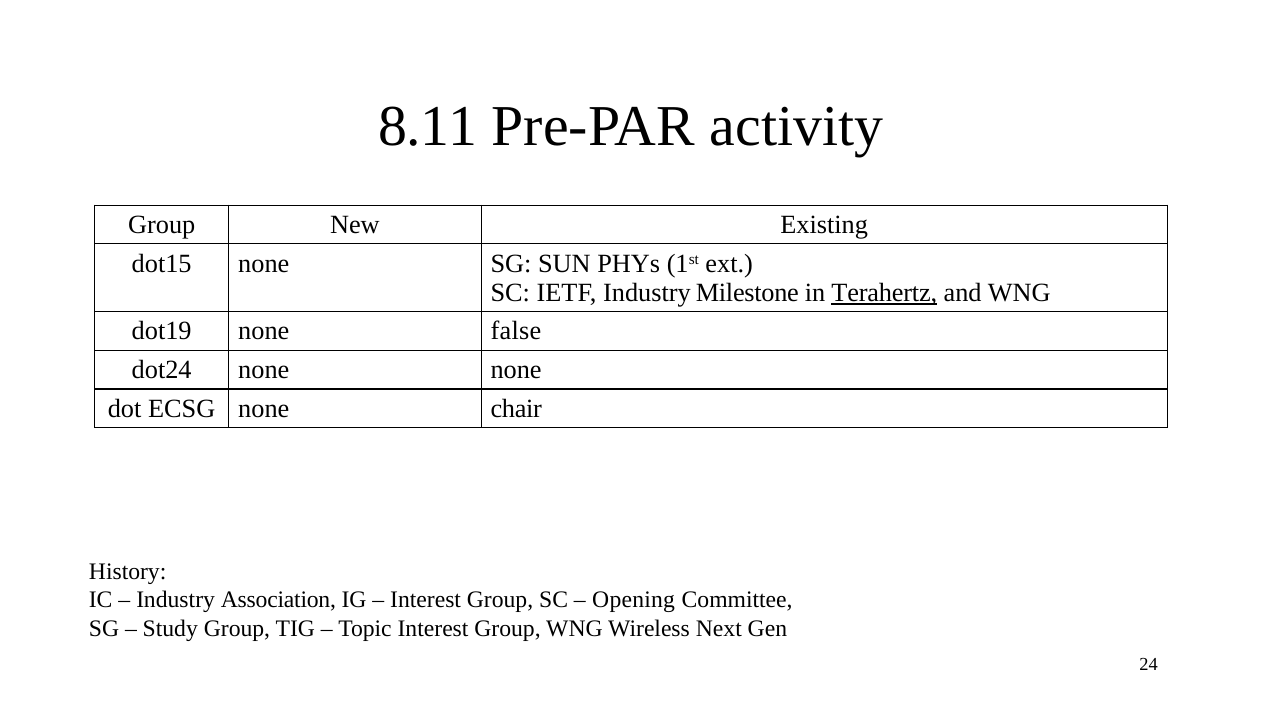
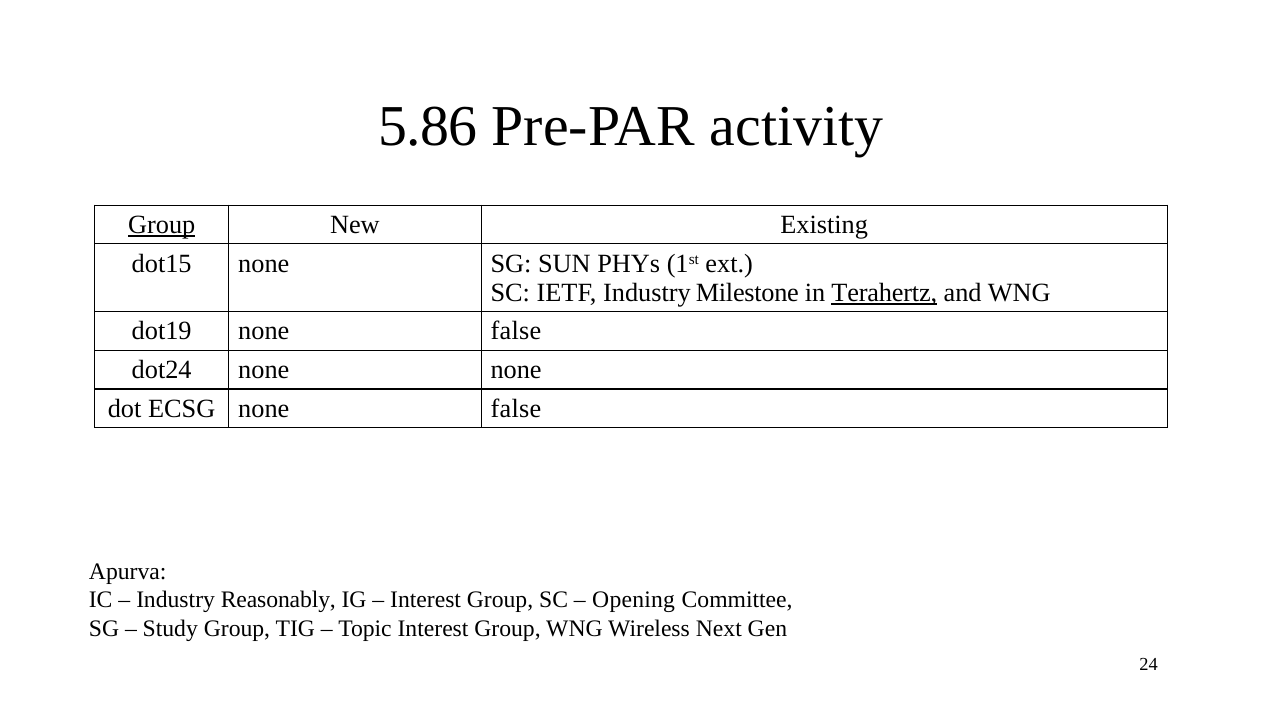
8.11: 8.11 -> 5.86
Group at (162, 225) underline: none -> present
ECSG none chair: chair -> false
History: History -> Apurva
Association: Association -> Reasonably
